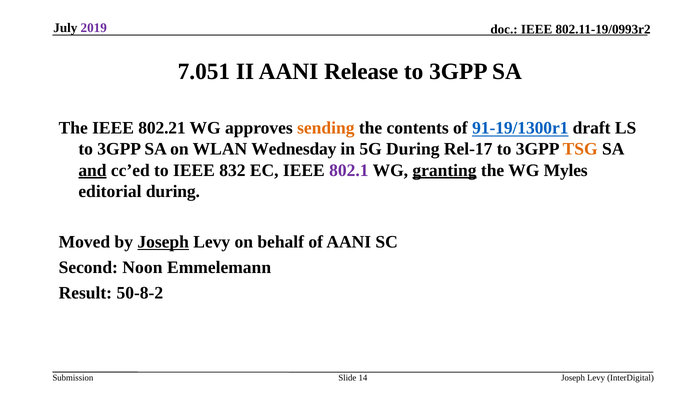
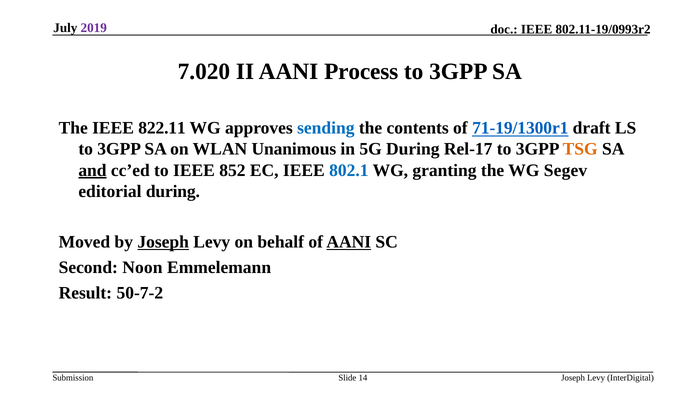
7.051: 7.051 -> 7.020
Release: Release -> Process
802.21: 802.21 -> 822.11
sending colour: orange -> blue
91-19/1300r1: 91-19/1300r1 -> 71-19/1300r1
Wednesday: Wednesday -> Unanimous
832: 832 -> 852
802.1 colour: purple -> blue
granting underline: present -> none
Myles: Myles -> Segev
AANI at (349, 242) underline: none -> present
50-8-2: 50-8-2 -> 50-7-2
